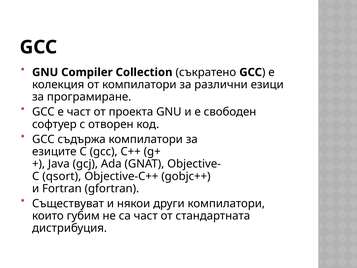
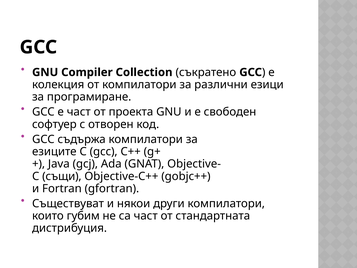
qsort: qsort -> същи
